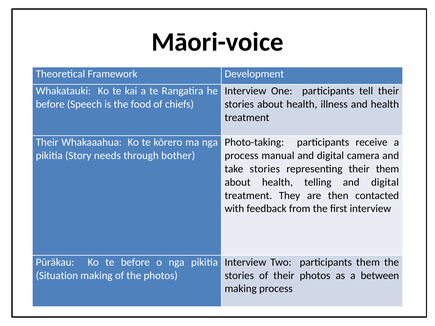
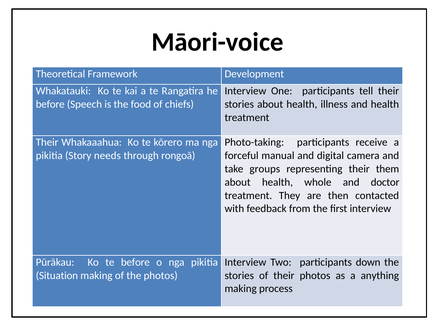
bother: bother -> rongoā
process at (242, 156): process -> forceful
take stories: stories -> groups
telling: telling -> whole
digital at (385, 182): digital -> doctor
participants them: them -> down
between: between -> anything
